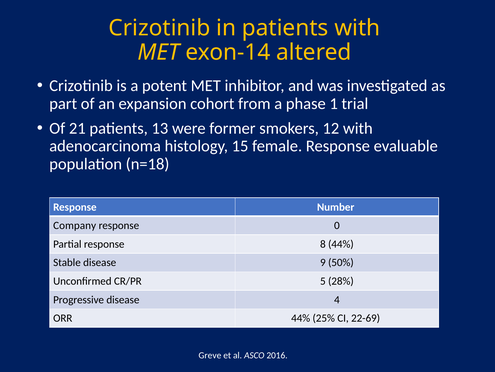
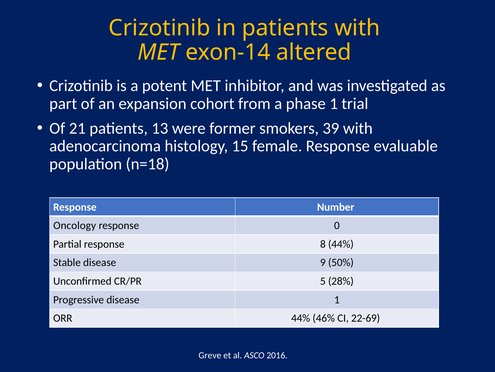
12: 12 -> 39
Company: Company -> Oncology
disease 4: 4 -> 1
25%: 25% -> 46%
